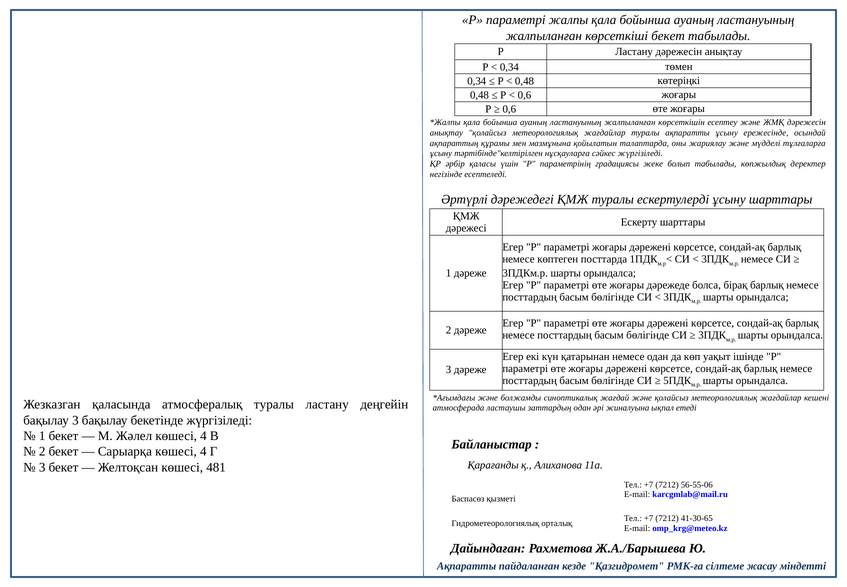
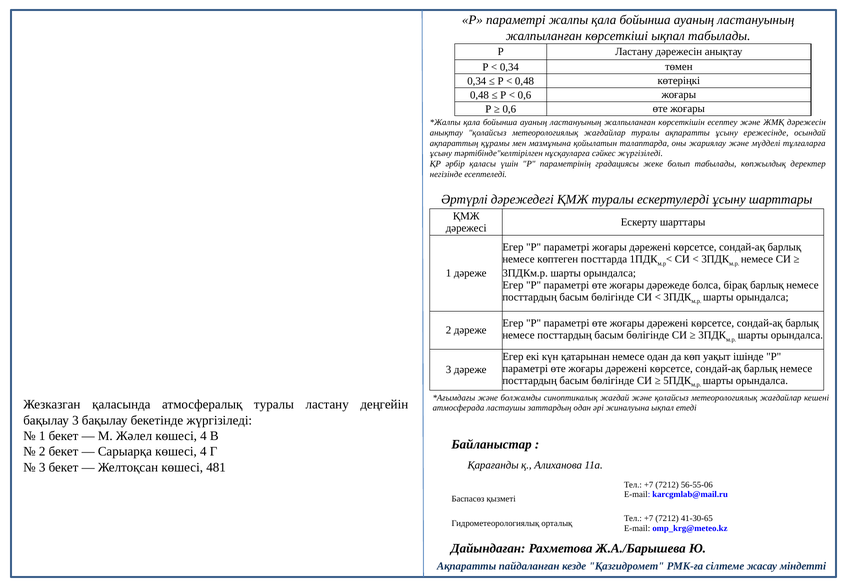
көрсеткіші бекет: бекет -> ықпал
